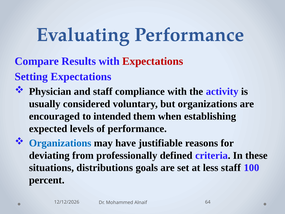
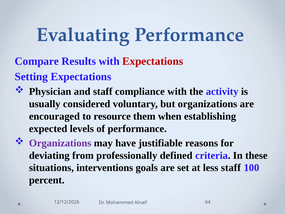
intended: intended -> resource
Organizations at (60, 143) colour: blue -> purple
distributions: distributions -> interventions
